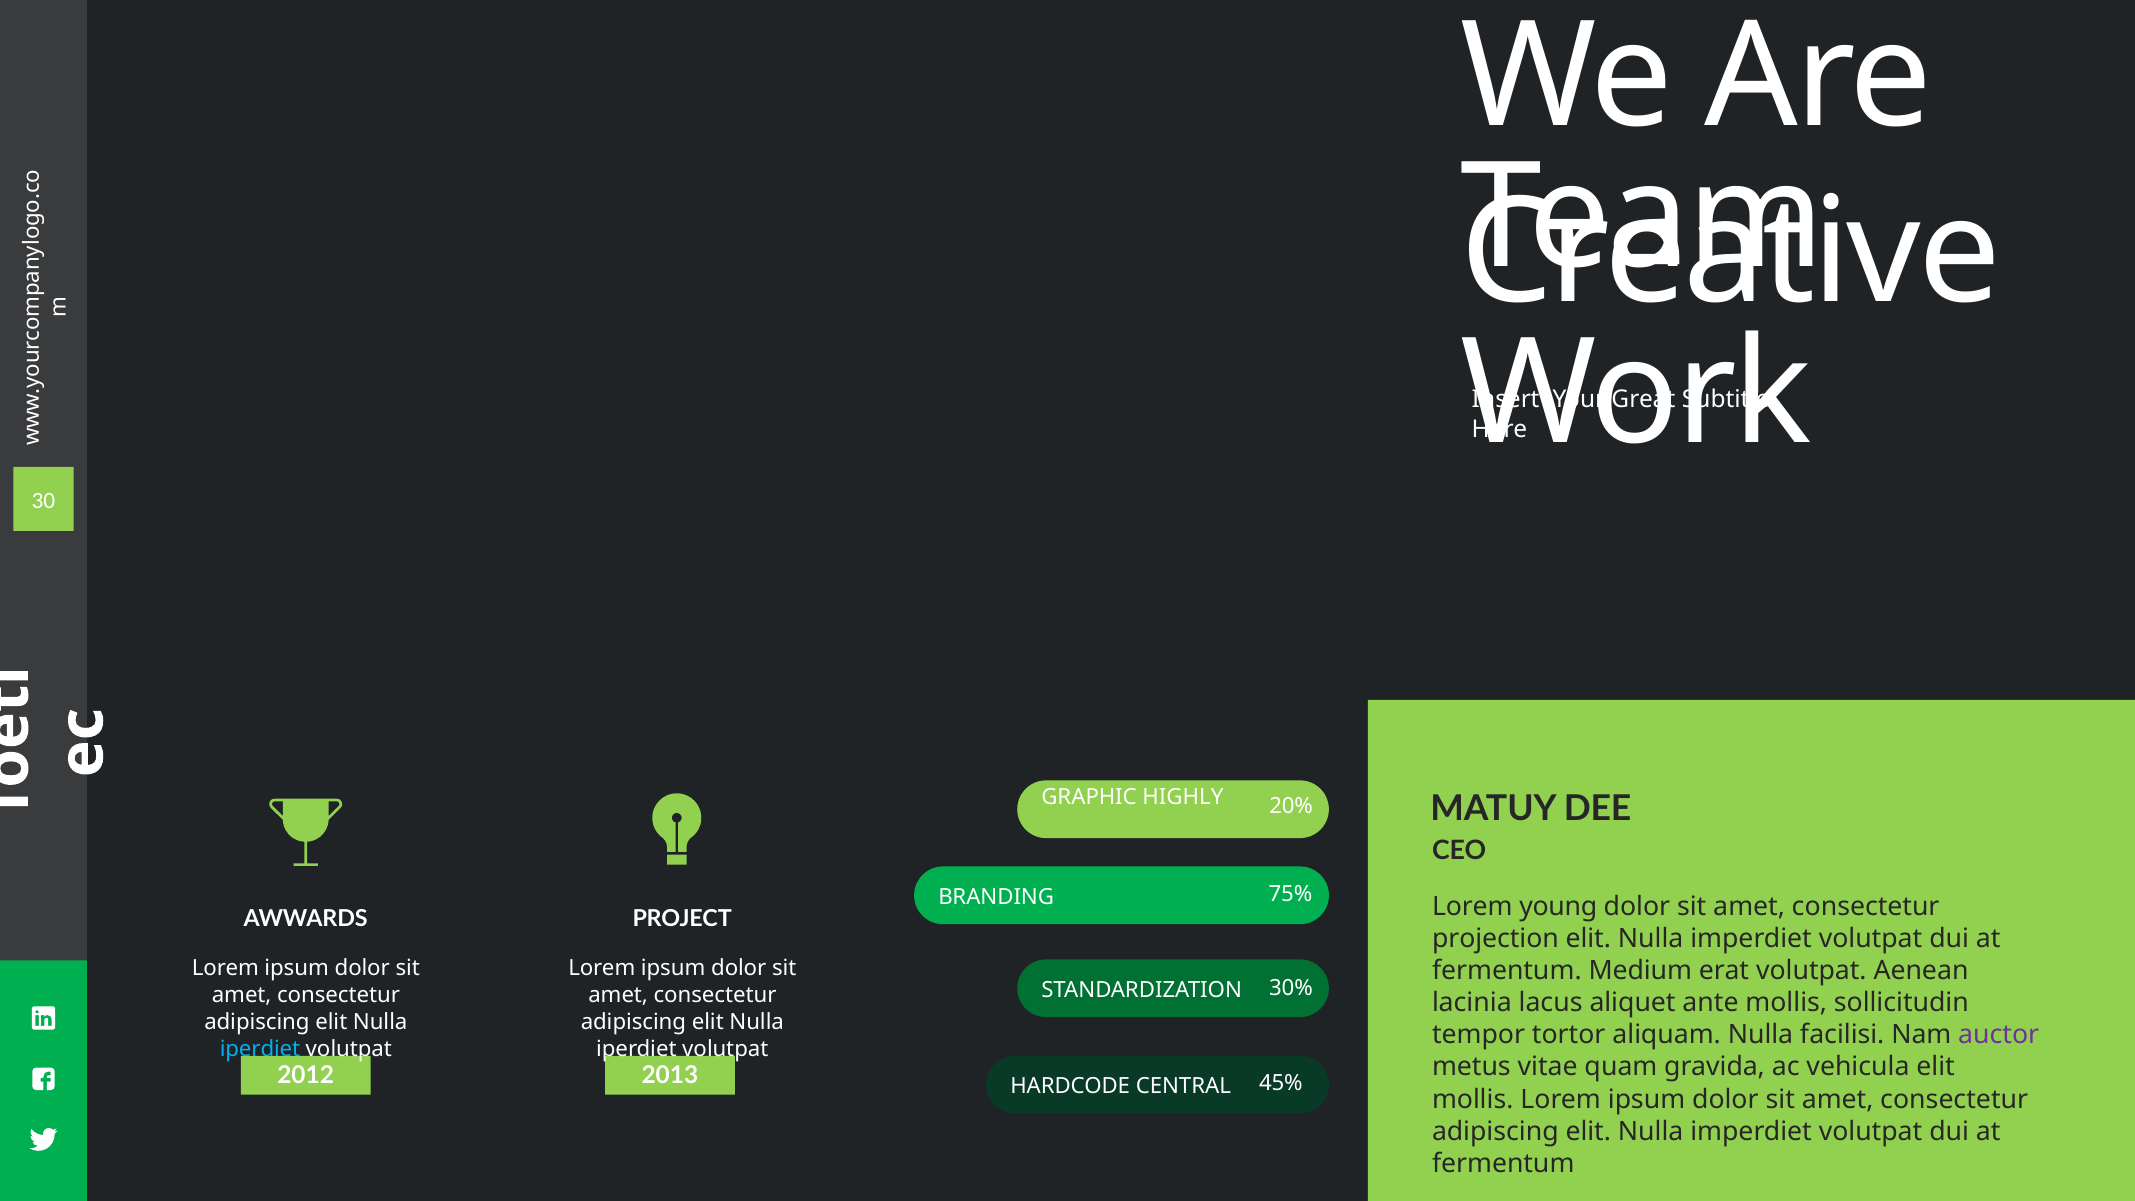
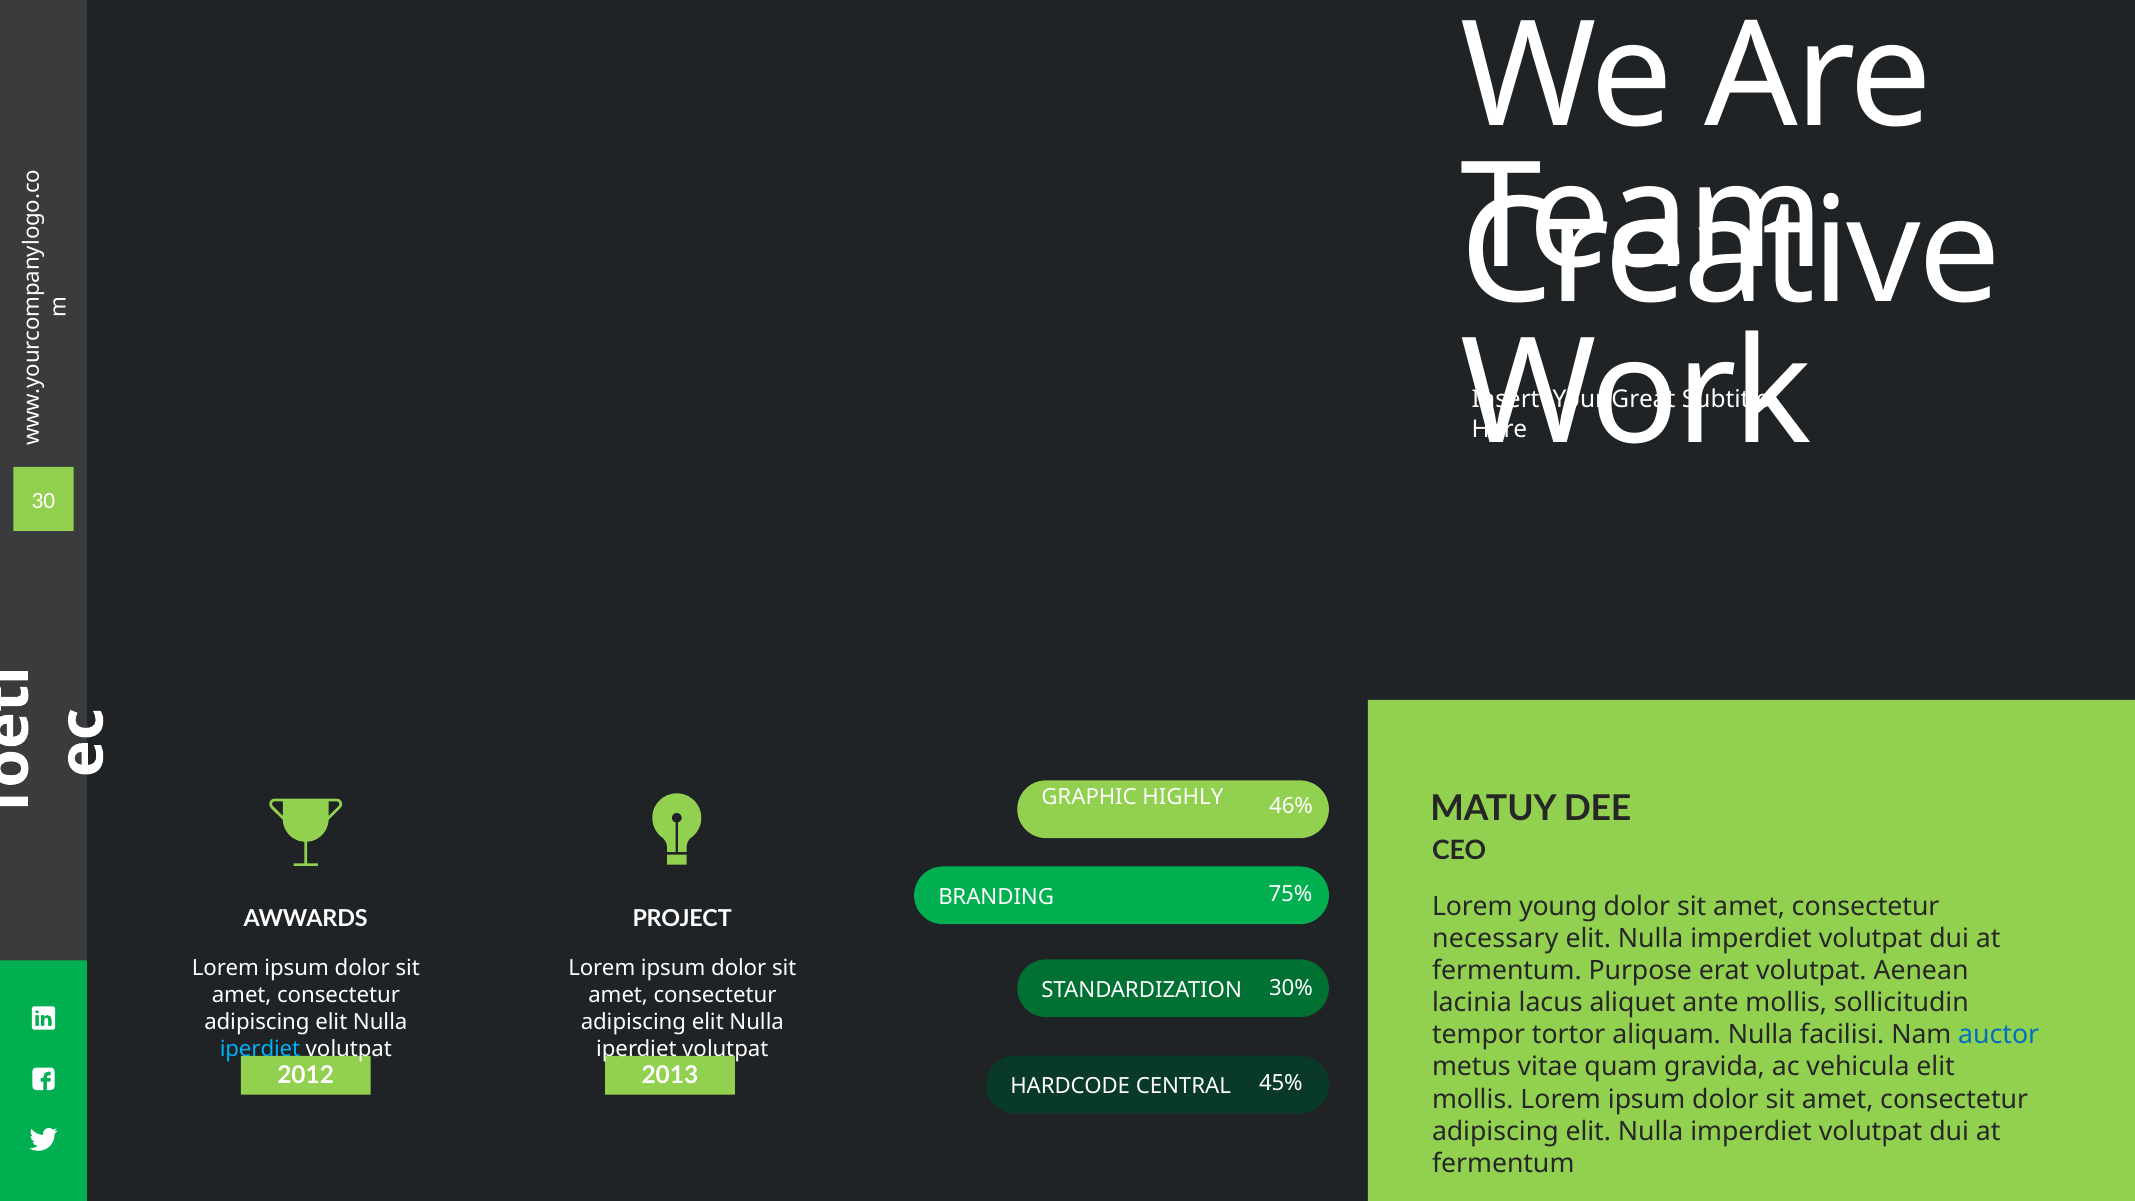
20%: 20% -> 46%
projection: projection -> necessary
Medium: Medium -> Purpose
auctor colour: purple -> blue
